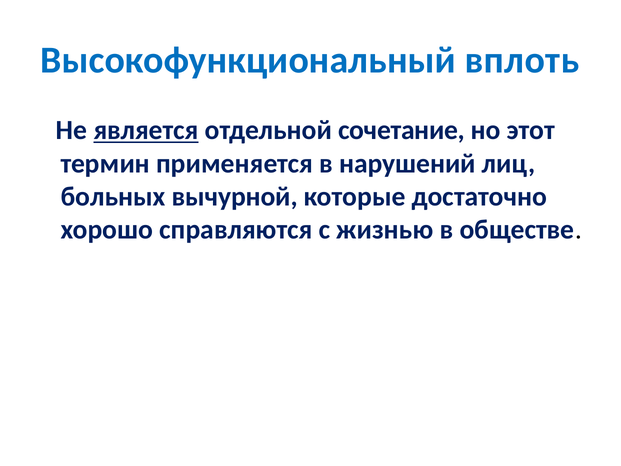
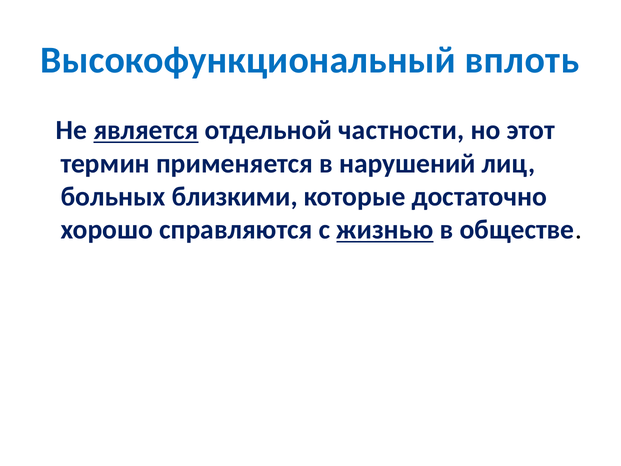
сочетание: сочетание -> частности
вычурной: вычурной -> близкими
жизнью underline: none -> present
